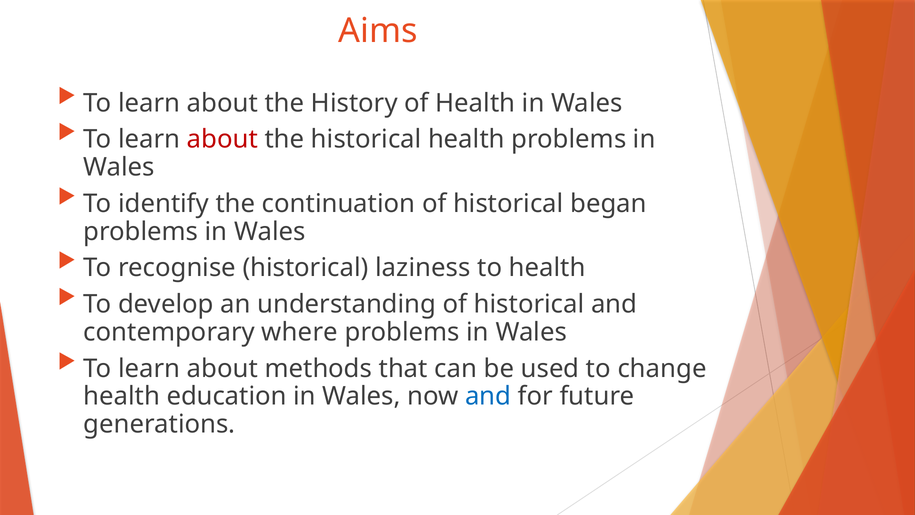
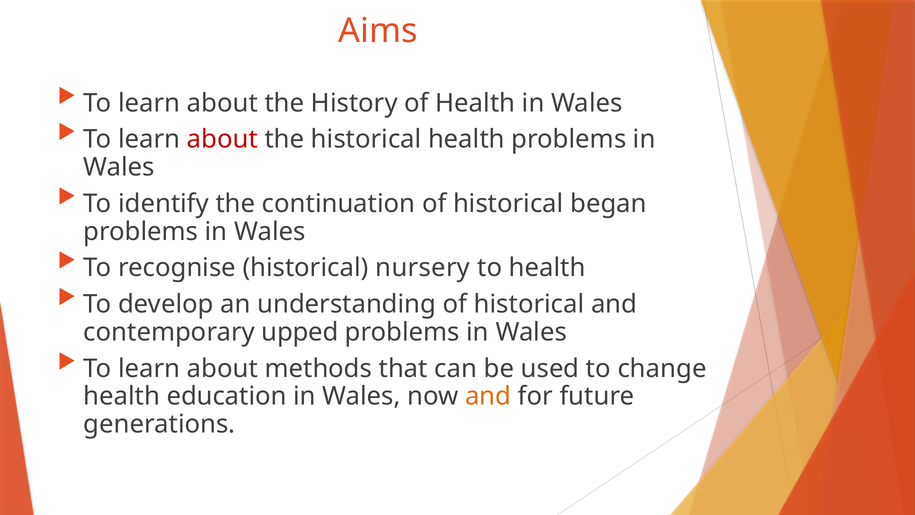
laziness: laziness -> nursery
where: where -> upped
and at (488, 396) colour: blue -> orange
